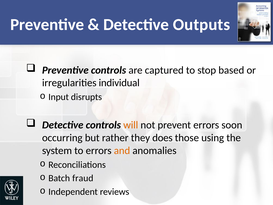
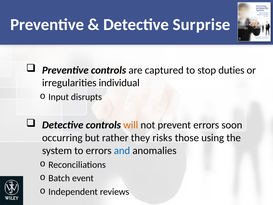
Outputs: Outputs -> Surprise
based: based -> duties
does: does -> risks
and colour: orange -> blue
fraud: fraud -> event
